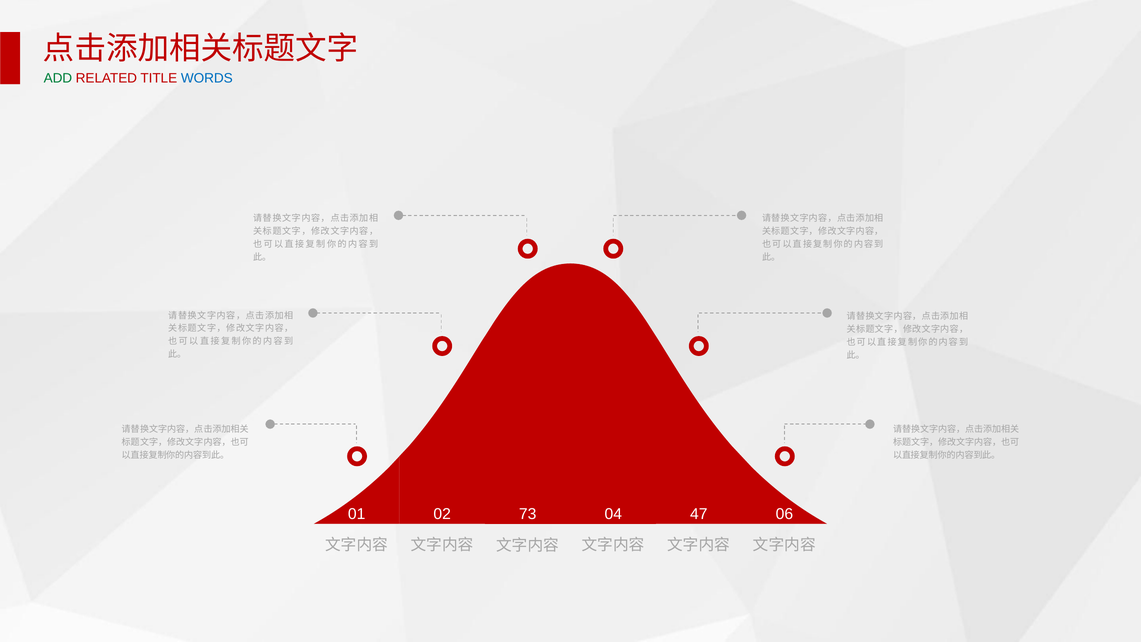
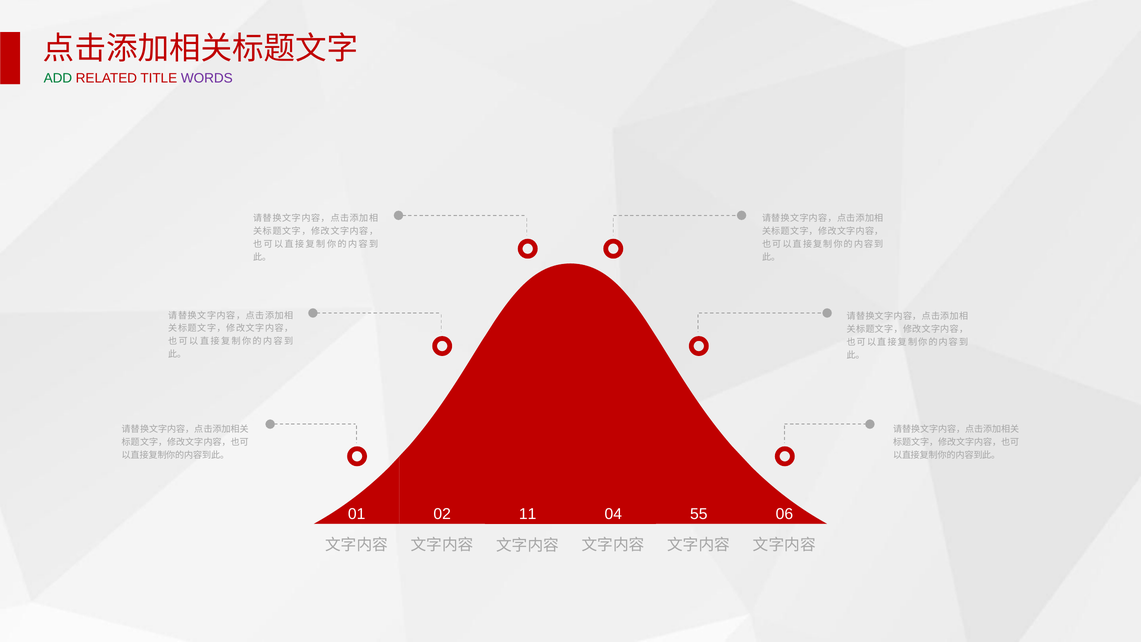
WORDS colour: blue -> purple
73: 73 -> 11
47: 47 -> 55
